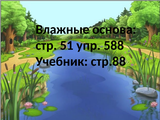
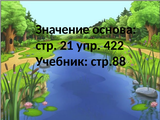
Влажные: Влажные -> Значение
51: 51 -> 21
588: 588 -> 422
